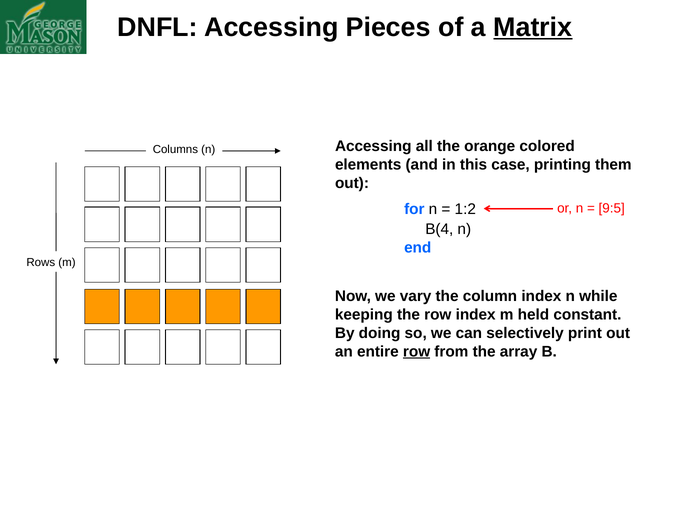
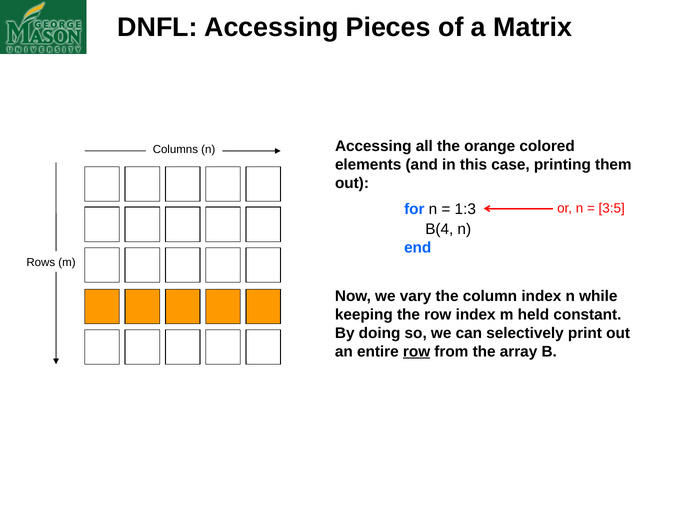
Matrix underline: present -> none
9:5: 9:5 -> 3:5
1:2: 1:2 -> 1:3
